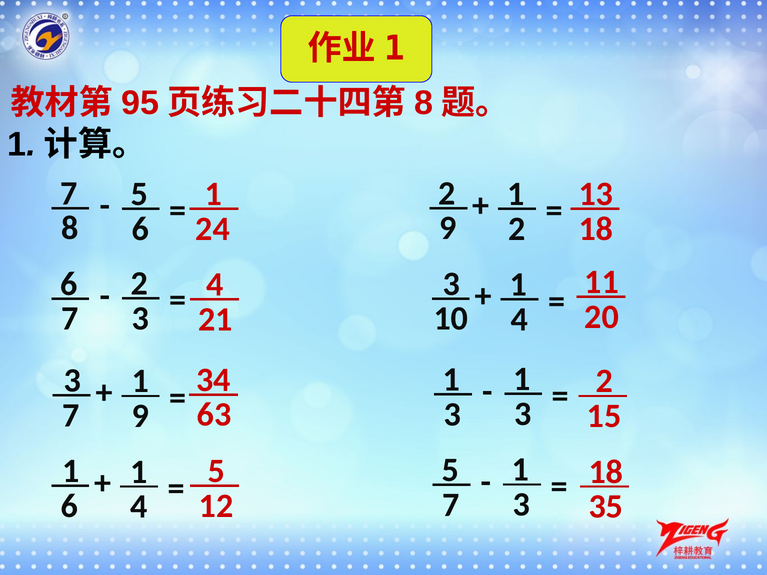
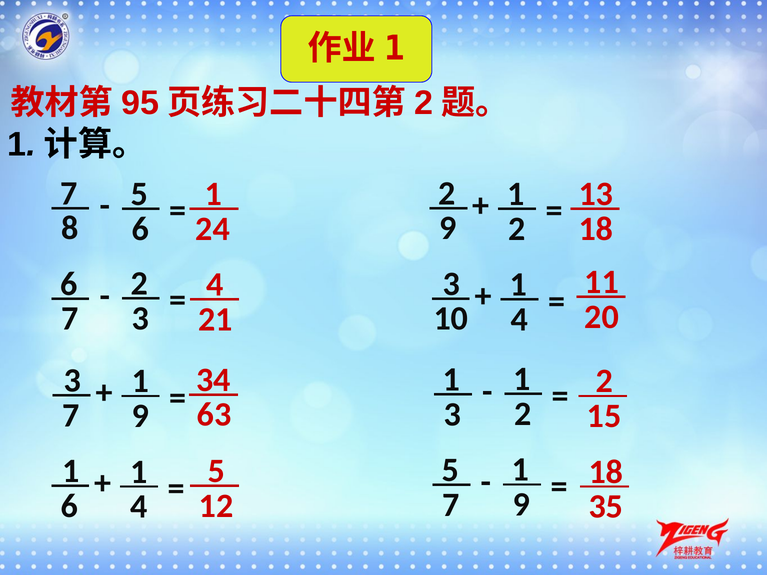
8 at (424, 103): 8 -> 2
3 at (523, 414): 3 -> 2
3 at (522, 505): 3 -> 9
